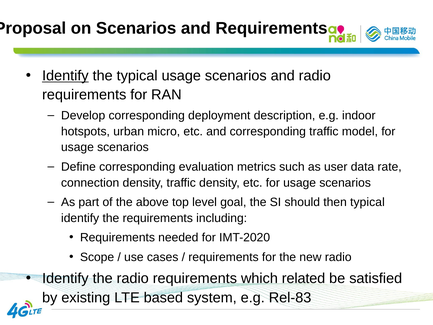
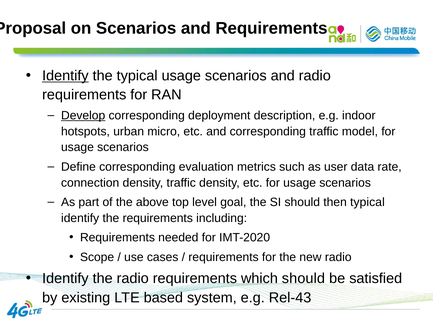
Develop underline: none -> present
which related: related -> should
Rel-83: Rel-83 -> Rel-43
